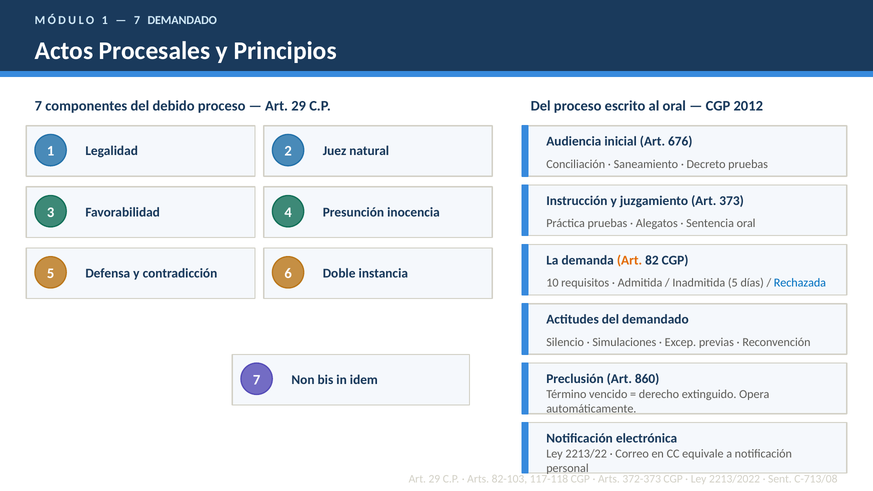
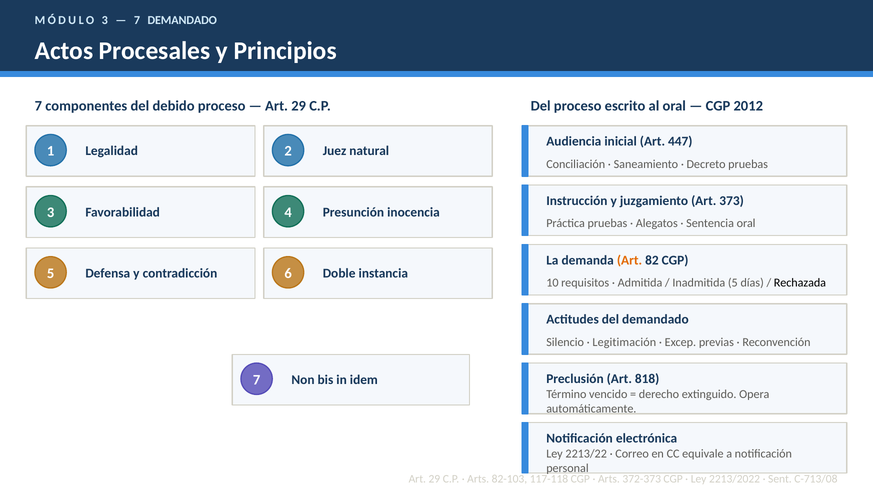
MÓDULO 1: 1 -> 3
676: 676 -> 447
Rechazada colour: blue -> black
Simulaciones: Simulaciones -> Legitimación
860: 860 -> 818
